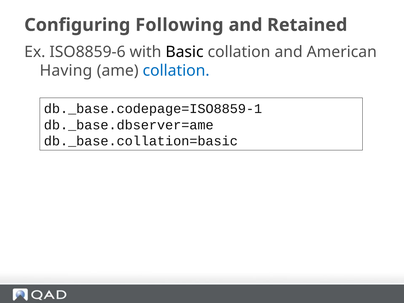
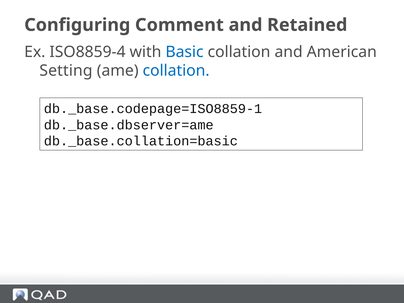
Following: Following -> Comment
ISO8859-6: ISO8859-6 -> ISO8859-4
Basic colour: black -> blue
Having: Having -> Setting
